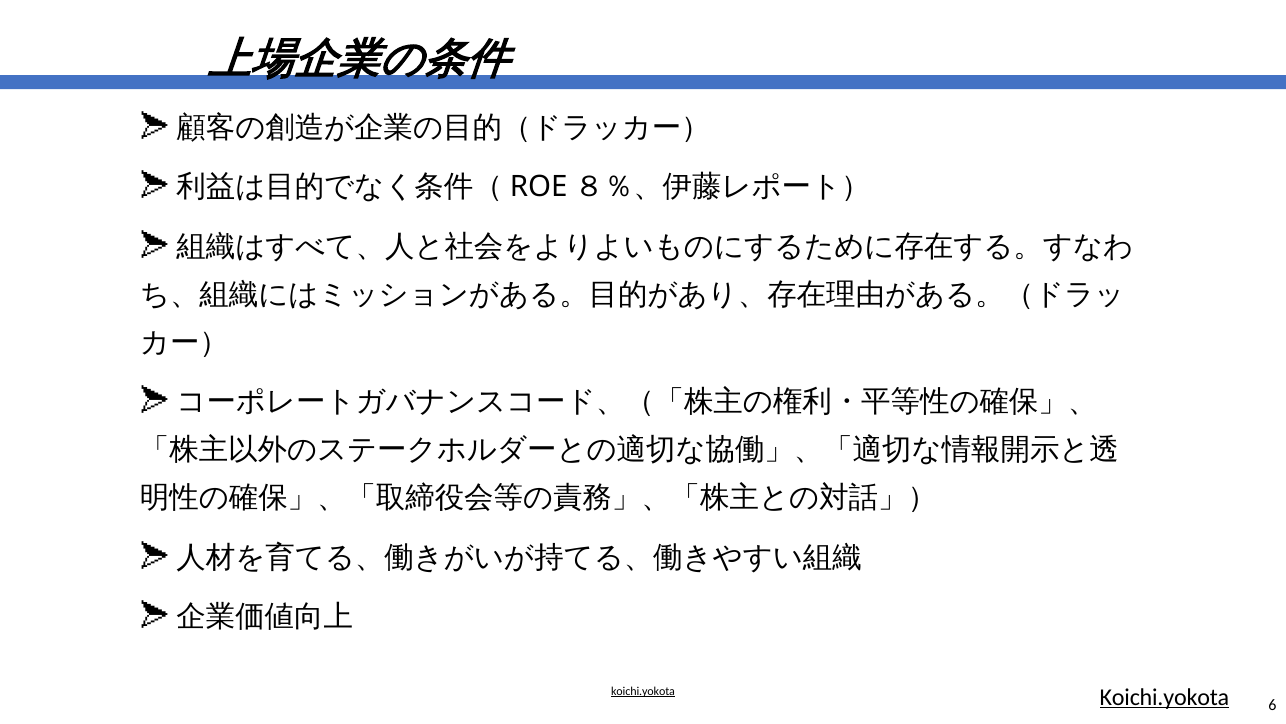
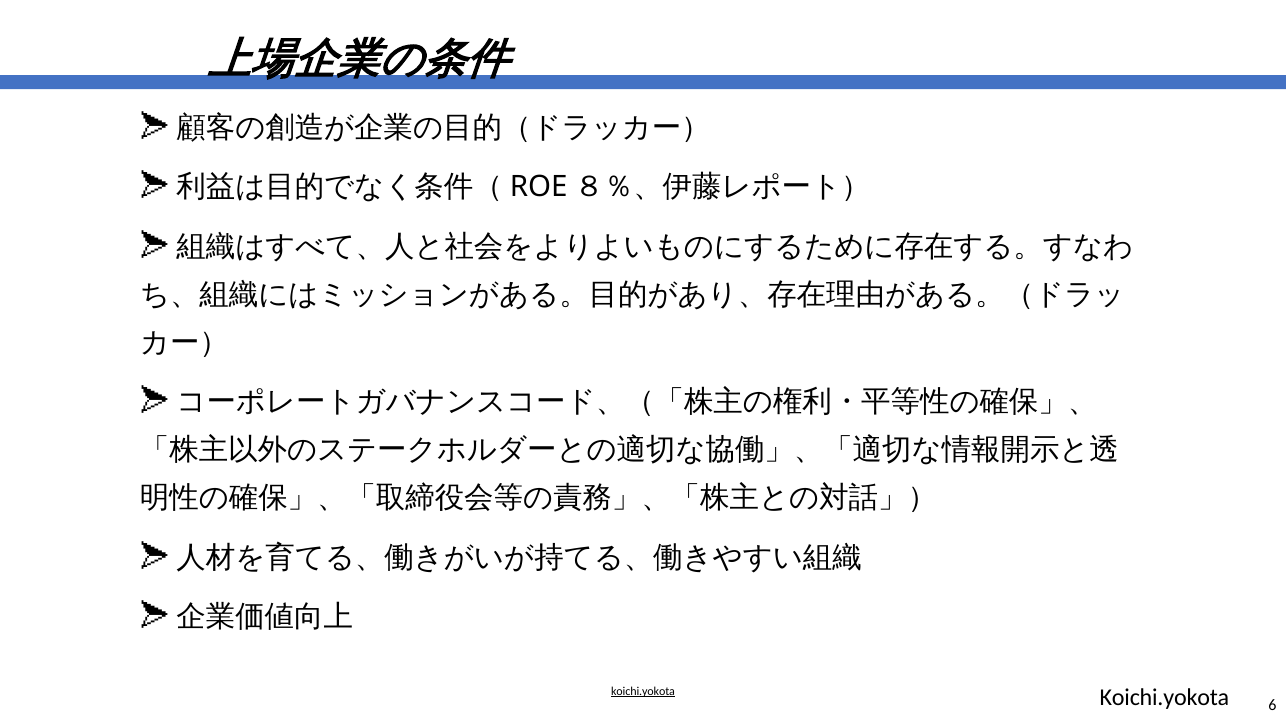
Koichi.yokota at (1164, 697) underline: present -> none
